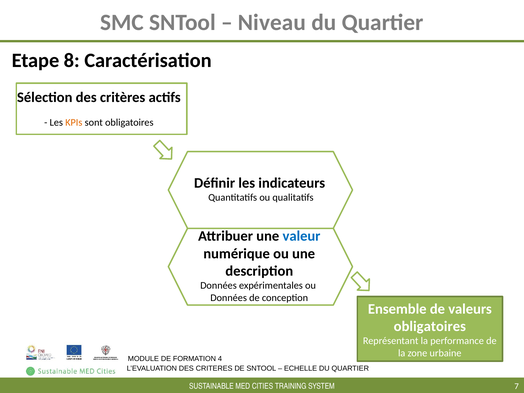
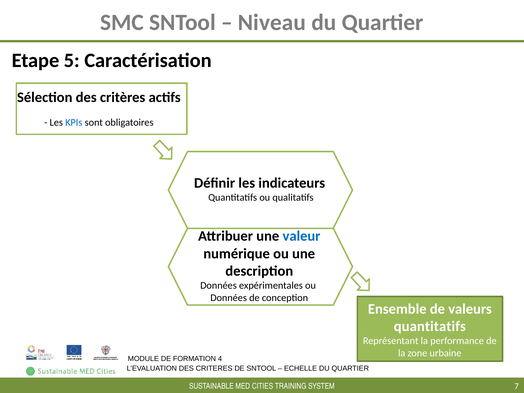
8: 8 -> 5
KPIs colour: orange -> blue
obligatoires at (430, 326): obligatoires -> quantitatifs
